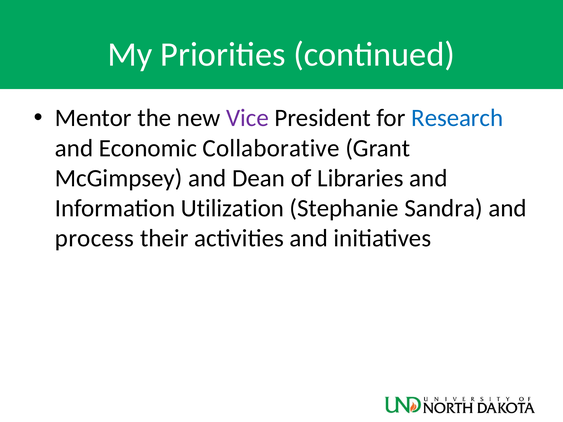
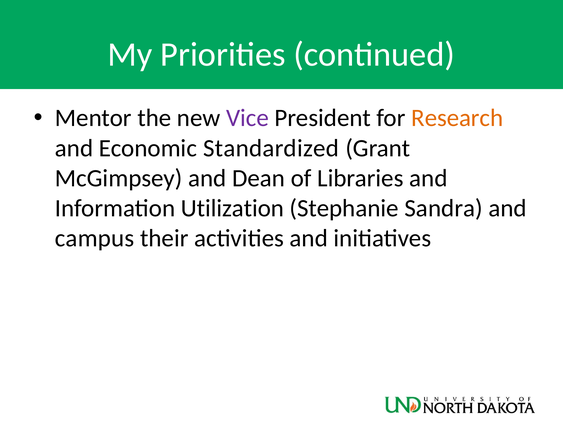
Research colour: blue -> orange
Collaborative: Collaborative -> Standardized
process: process -> campus
